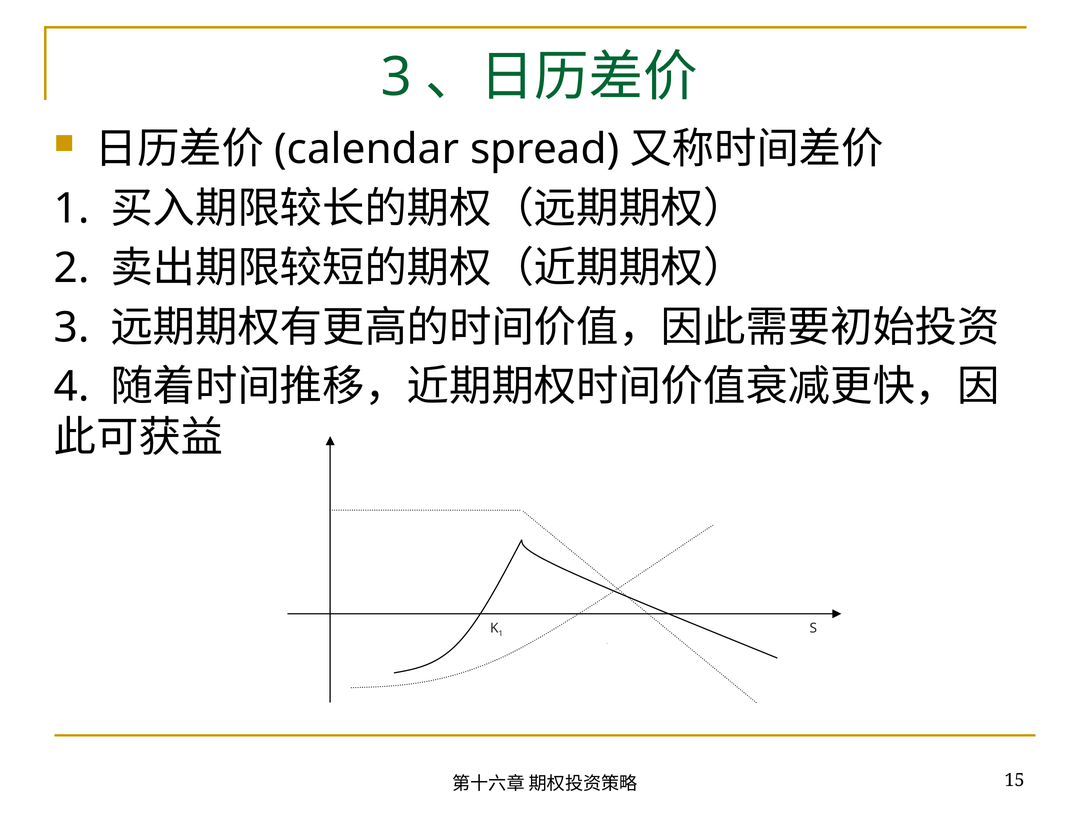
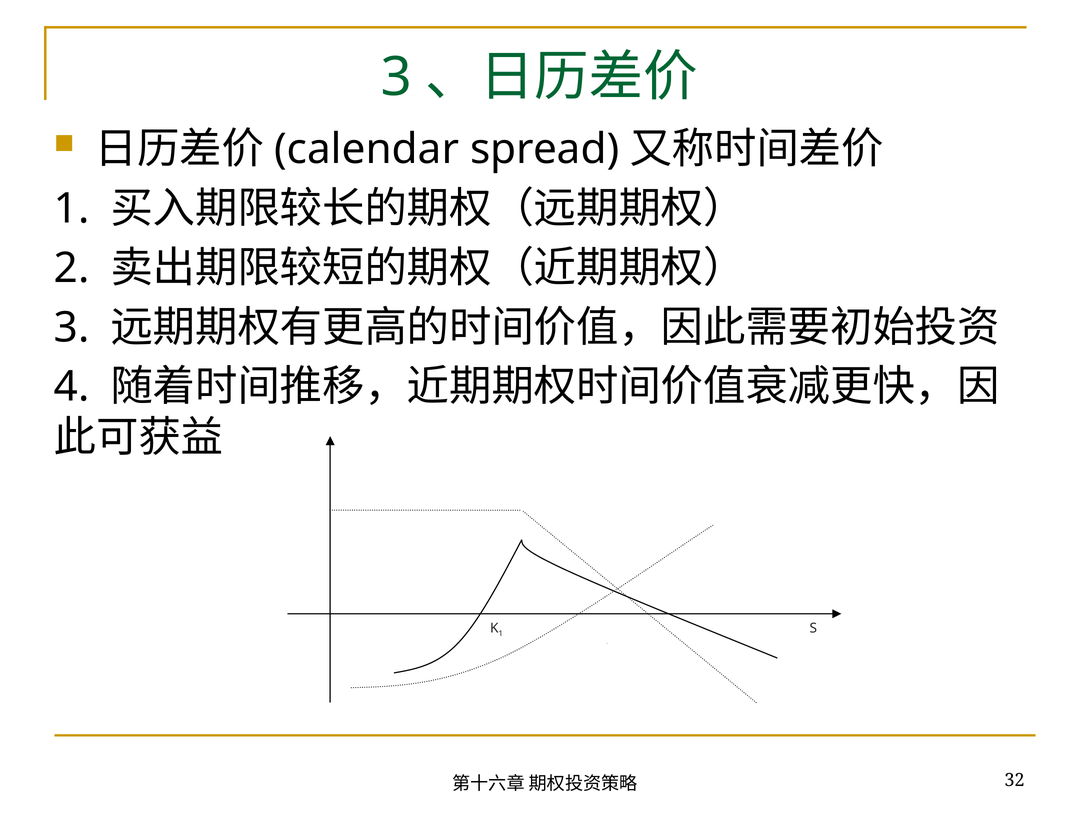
15: 15 -> 32
